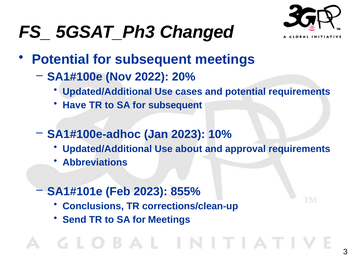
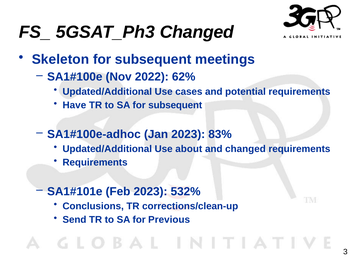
Potential at (61, 60): Potential -> Skeleton
20%: 20% -> 62%
10%: 10% -> 83%
and approval: approval -> changed
Abbreviations at (95, 163): Abbreviations -> Requirements
855%: 855% -> 532%
for Meetings: Meetings -> Previous
